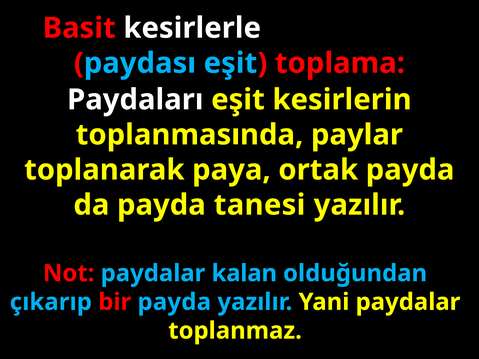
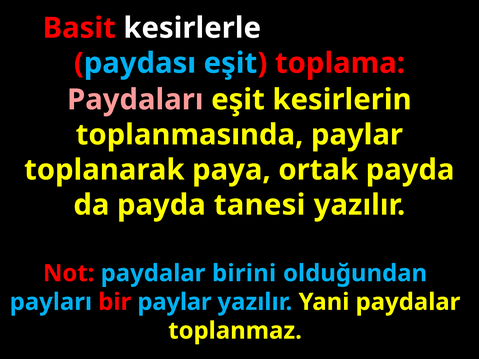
Paydaları colour: white -> pink
kalan: kalan -> birini
çıkarıp: çıkarıp -> payları
bir payda: payda -> paylar
